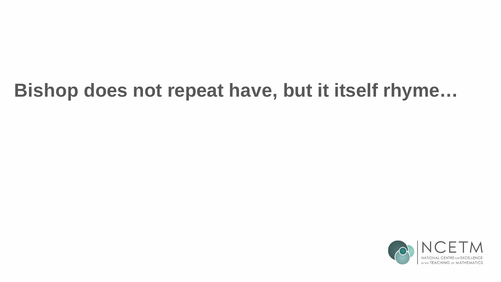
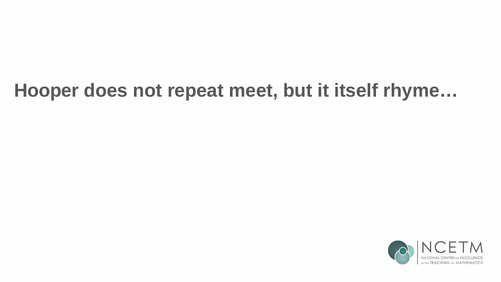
Bishop: Bishop -> Hooper
have: have -> meet
